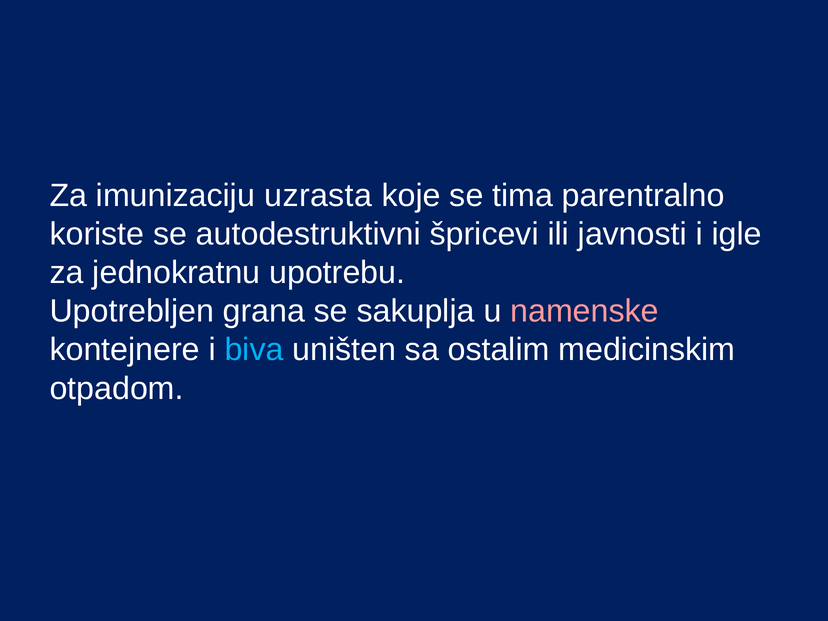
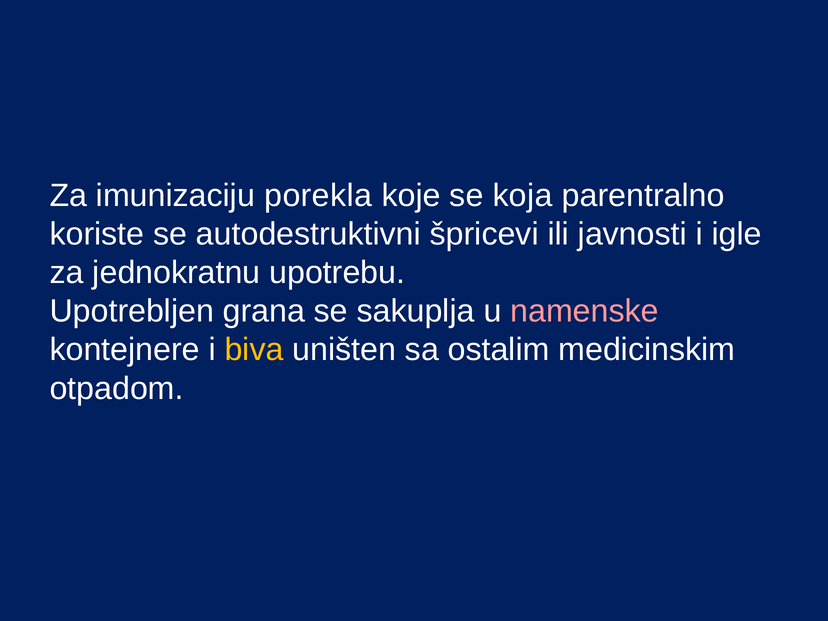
uzrasta: uzrasta -> porekla
tima: tima -> koja
biva colour: light blue -> yellow
